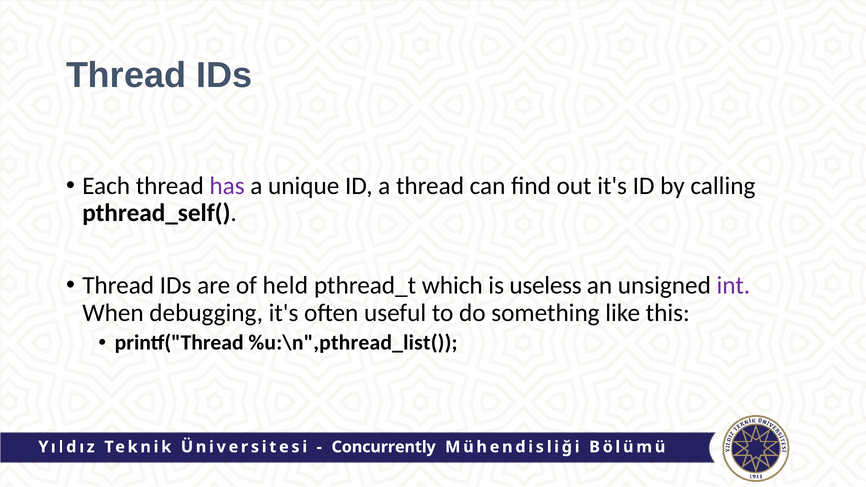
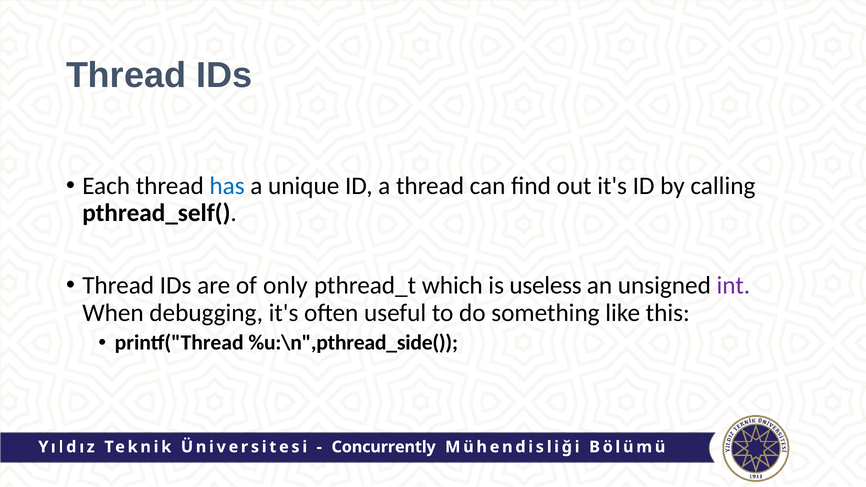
has colour: purple -> blue
held: held -> only
%u:\n",pthread_list(: %u:\n",pthread_list( -> %u:\n",pthread_side(
